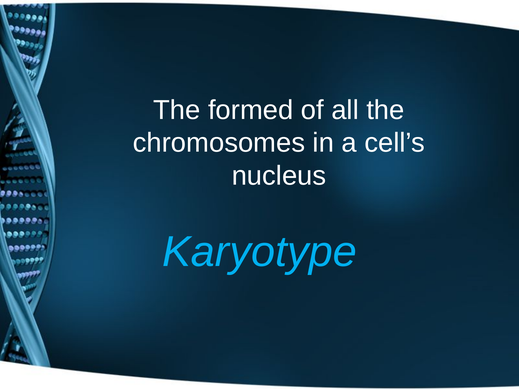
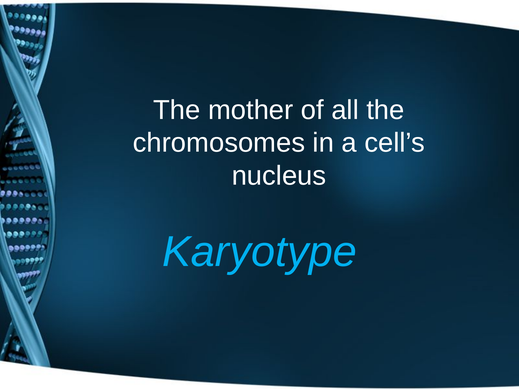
formed: formed -> mother
